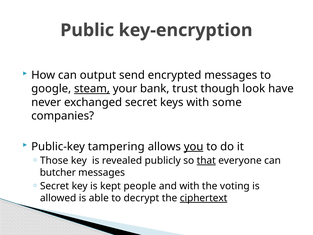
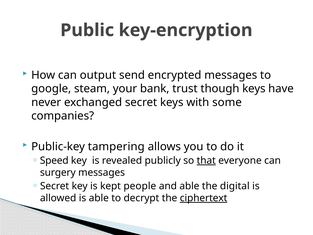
steam underline: present -> none
though look: look -> keys
you underline: present -> none
Those: Those -> Speed
butcher: butcher -> surgery
and with: with -> able
voting: voting -> digital
